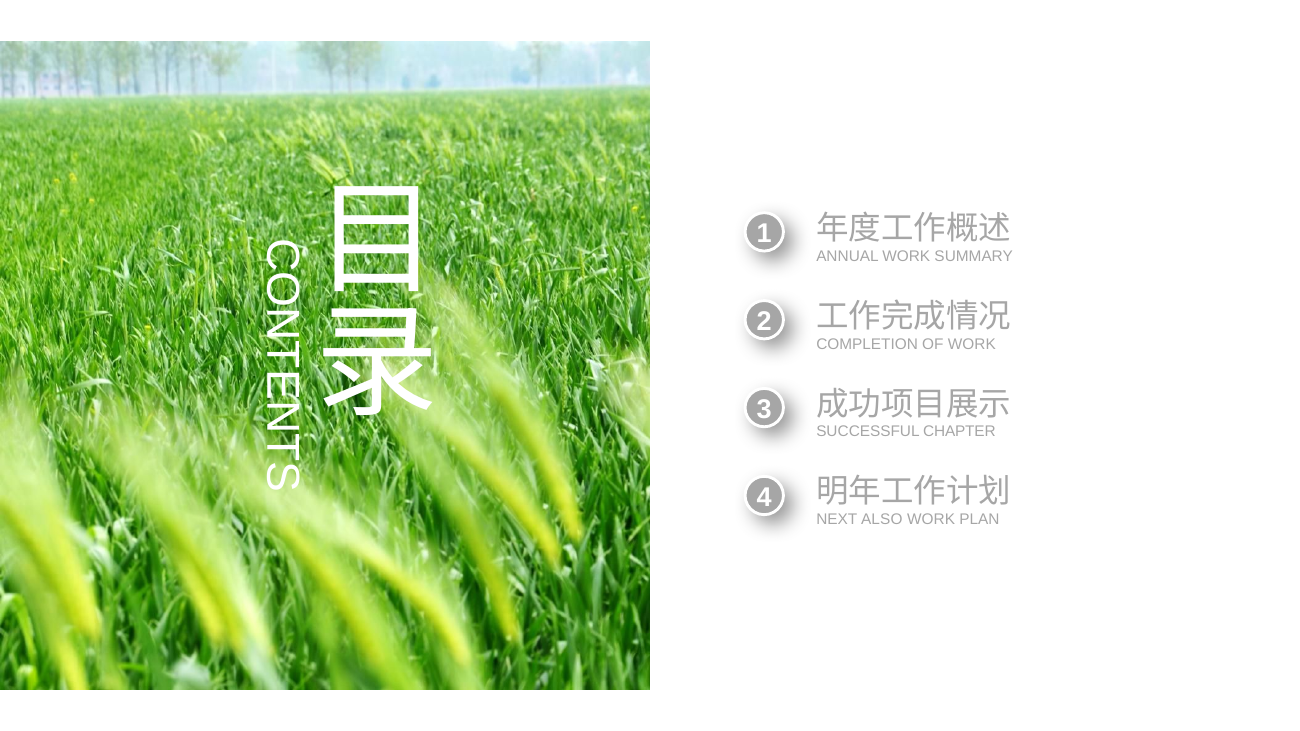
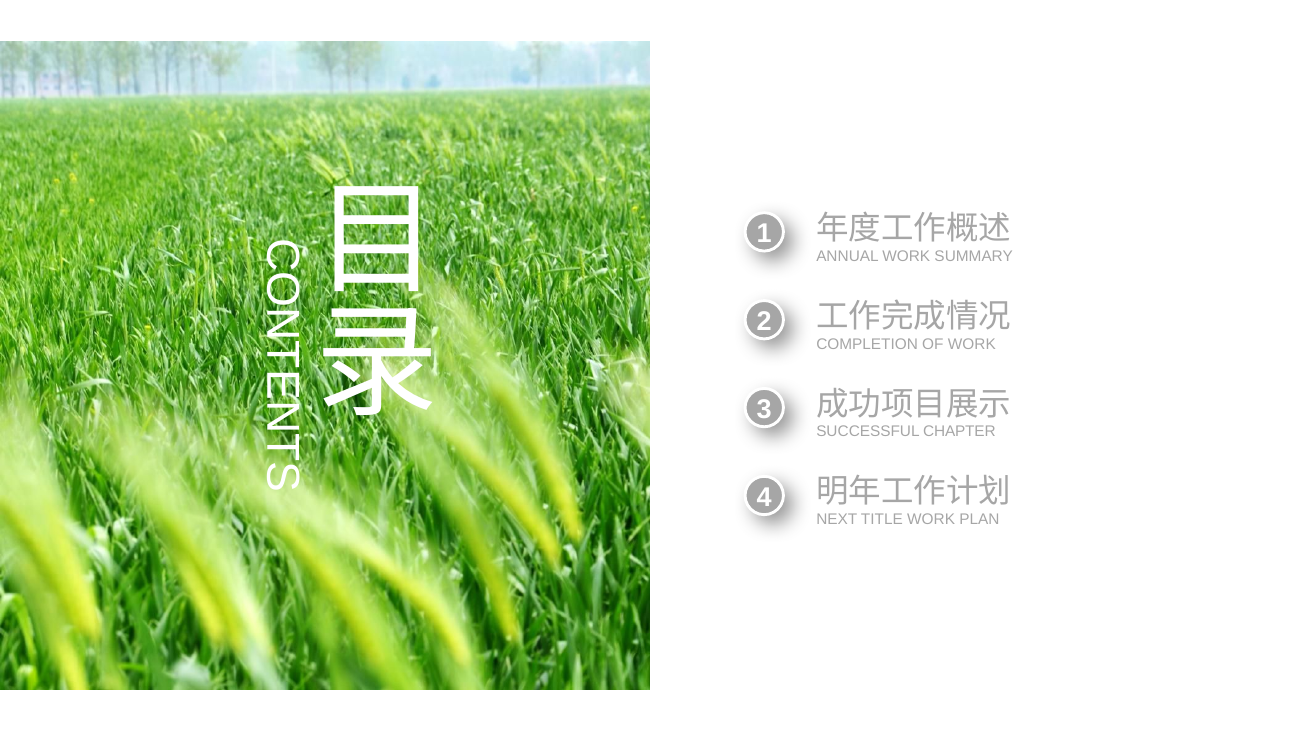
ALSO: ALSO -> TITLE
